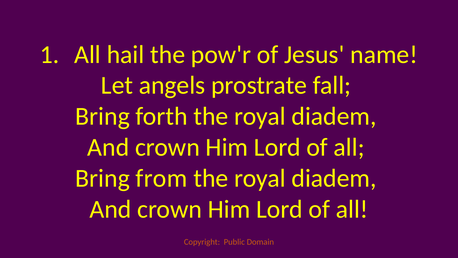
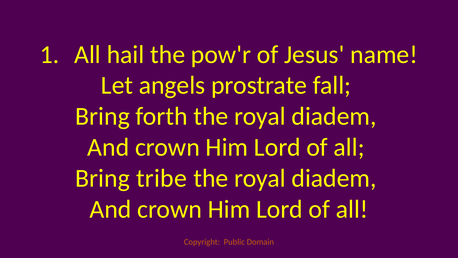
from: from -> tribe
